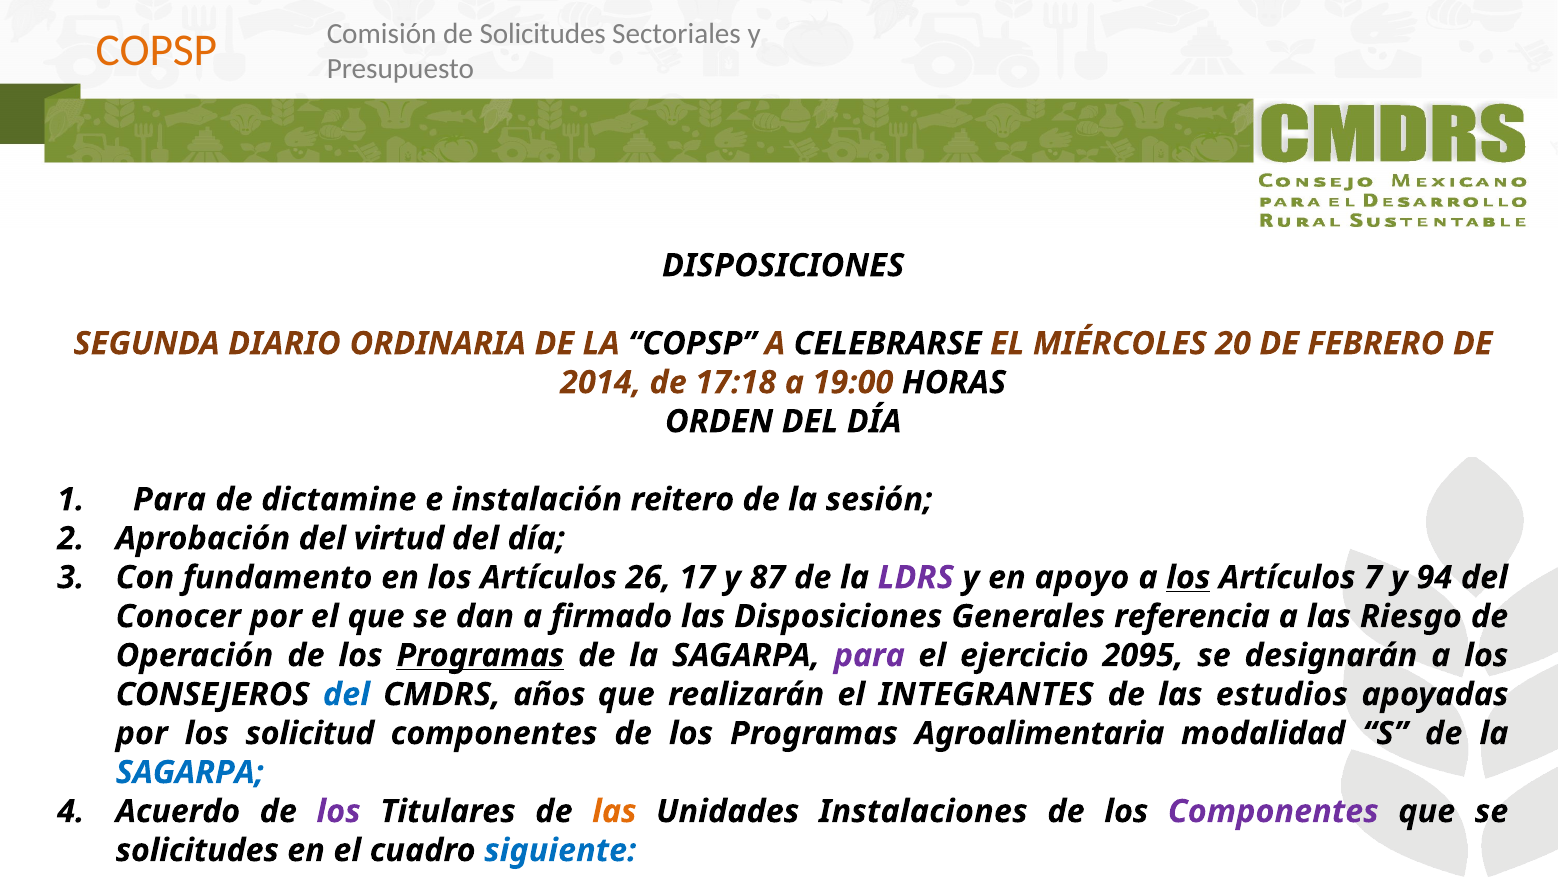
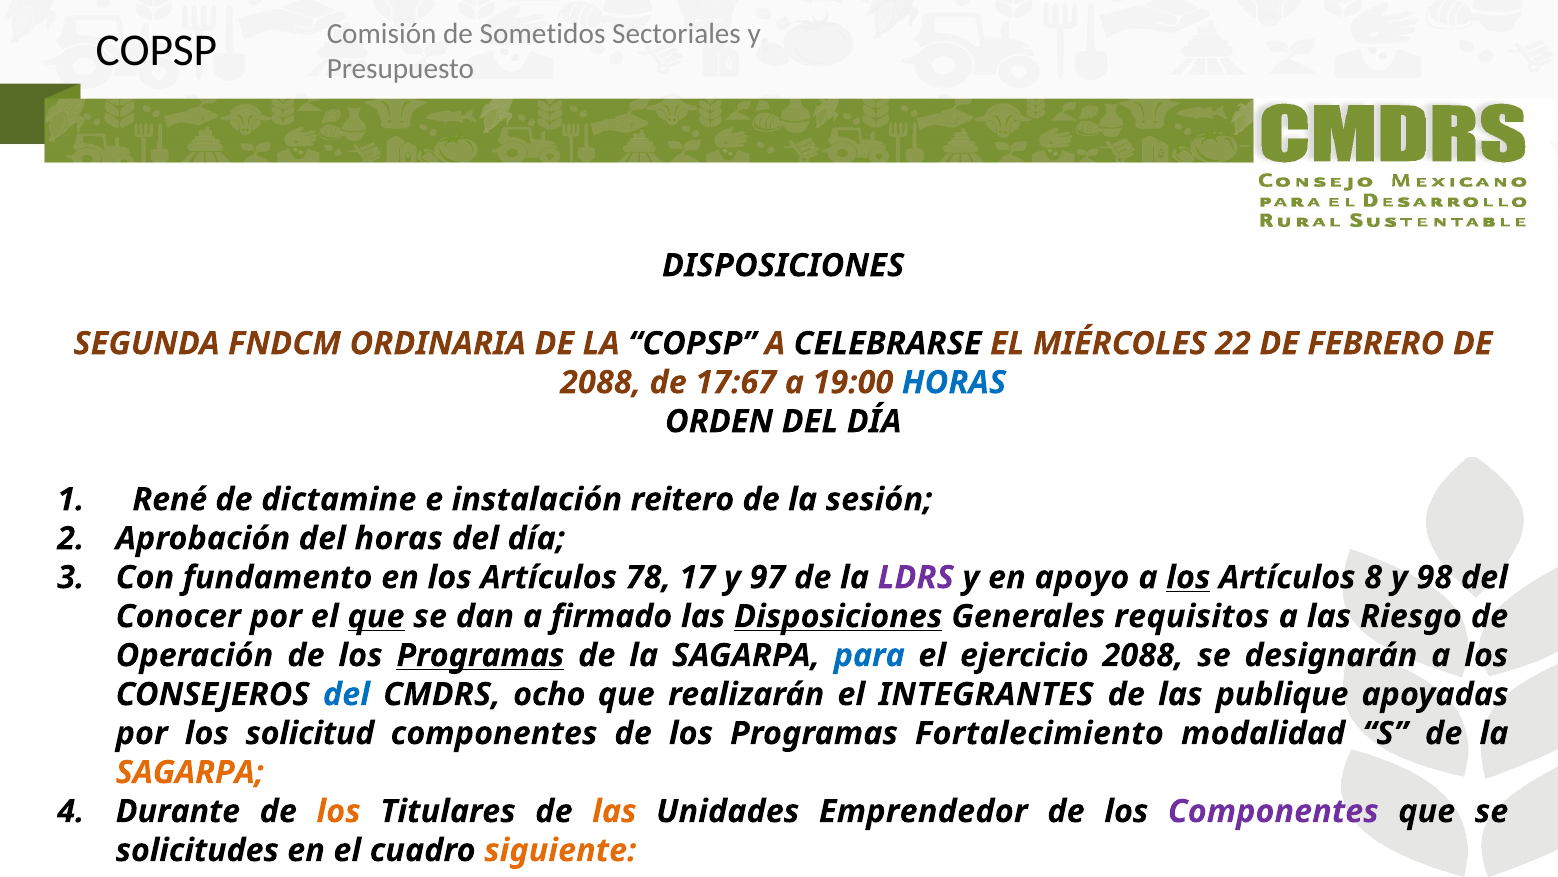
COPSP at (156, 51) colour: orange -> black
de Solicitudes: Solicitudes -> Sometidos
DIARIO: DIARIO -> FNDCM
20: 20 -> 22
2014 at (601, 382): 2014 -> 2088
17:18: 17:18 -> 17:67
HORAS at (954, 382) colour: black -> blue
1 Para: Para -> René
del virtud: virtud -> horas
26: 26 -> 78
87: 87 -> 97
7: 7 -> 8
94: 94 -> 98
que at (376, 616) underline: none -> present
Disposiciones at (838, 616) underline: none -> present
referencia: referencia -> requisitos
para at (869, 655) colour: purple -> blue
ejercicio 2095: 2095 -> 2088
años: años -> ocho
estudios: estudios -> publique
Agroalimentaria: Agroalimentaria -> Fortalecimiento
SAGARPA at (190, 772) colour: blue -> orange
Acuerdo: Acuerdo -> Durante
los at (339, 811) colour: purple -> orange
Instalaciones: Instalaciones -> Emprendedor
siguiente colour: blue -> orange
